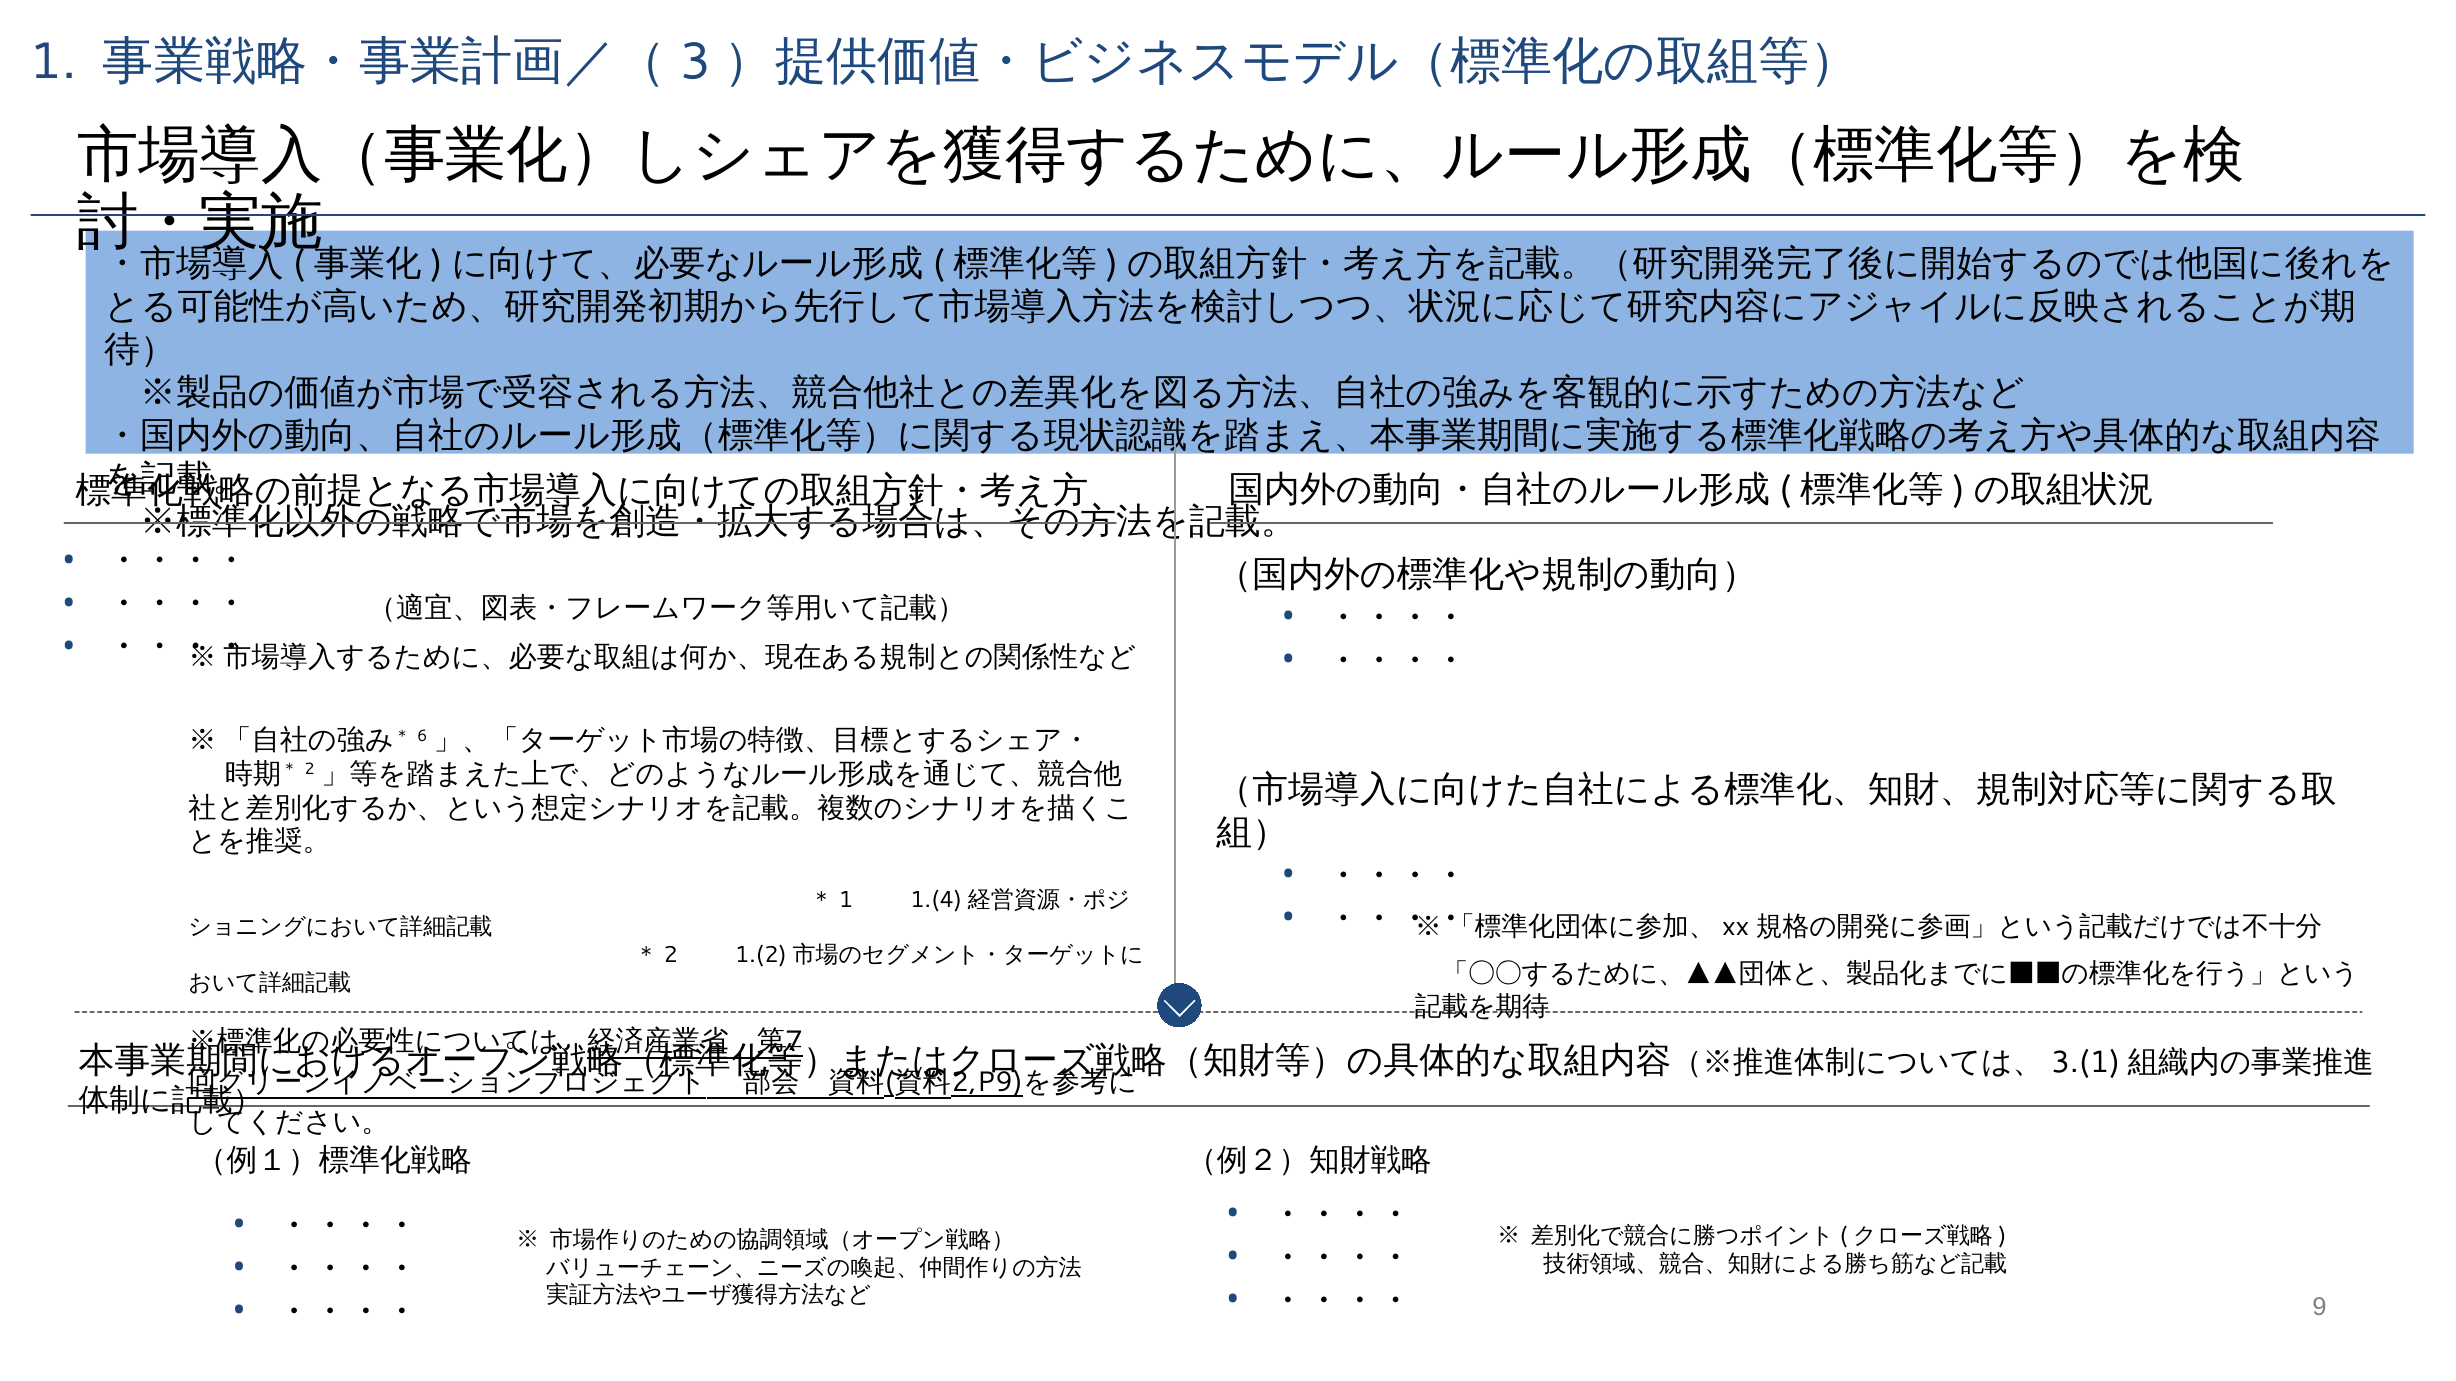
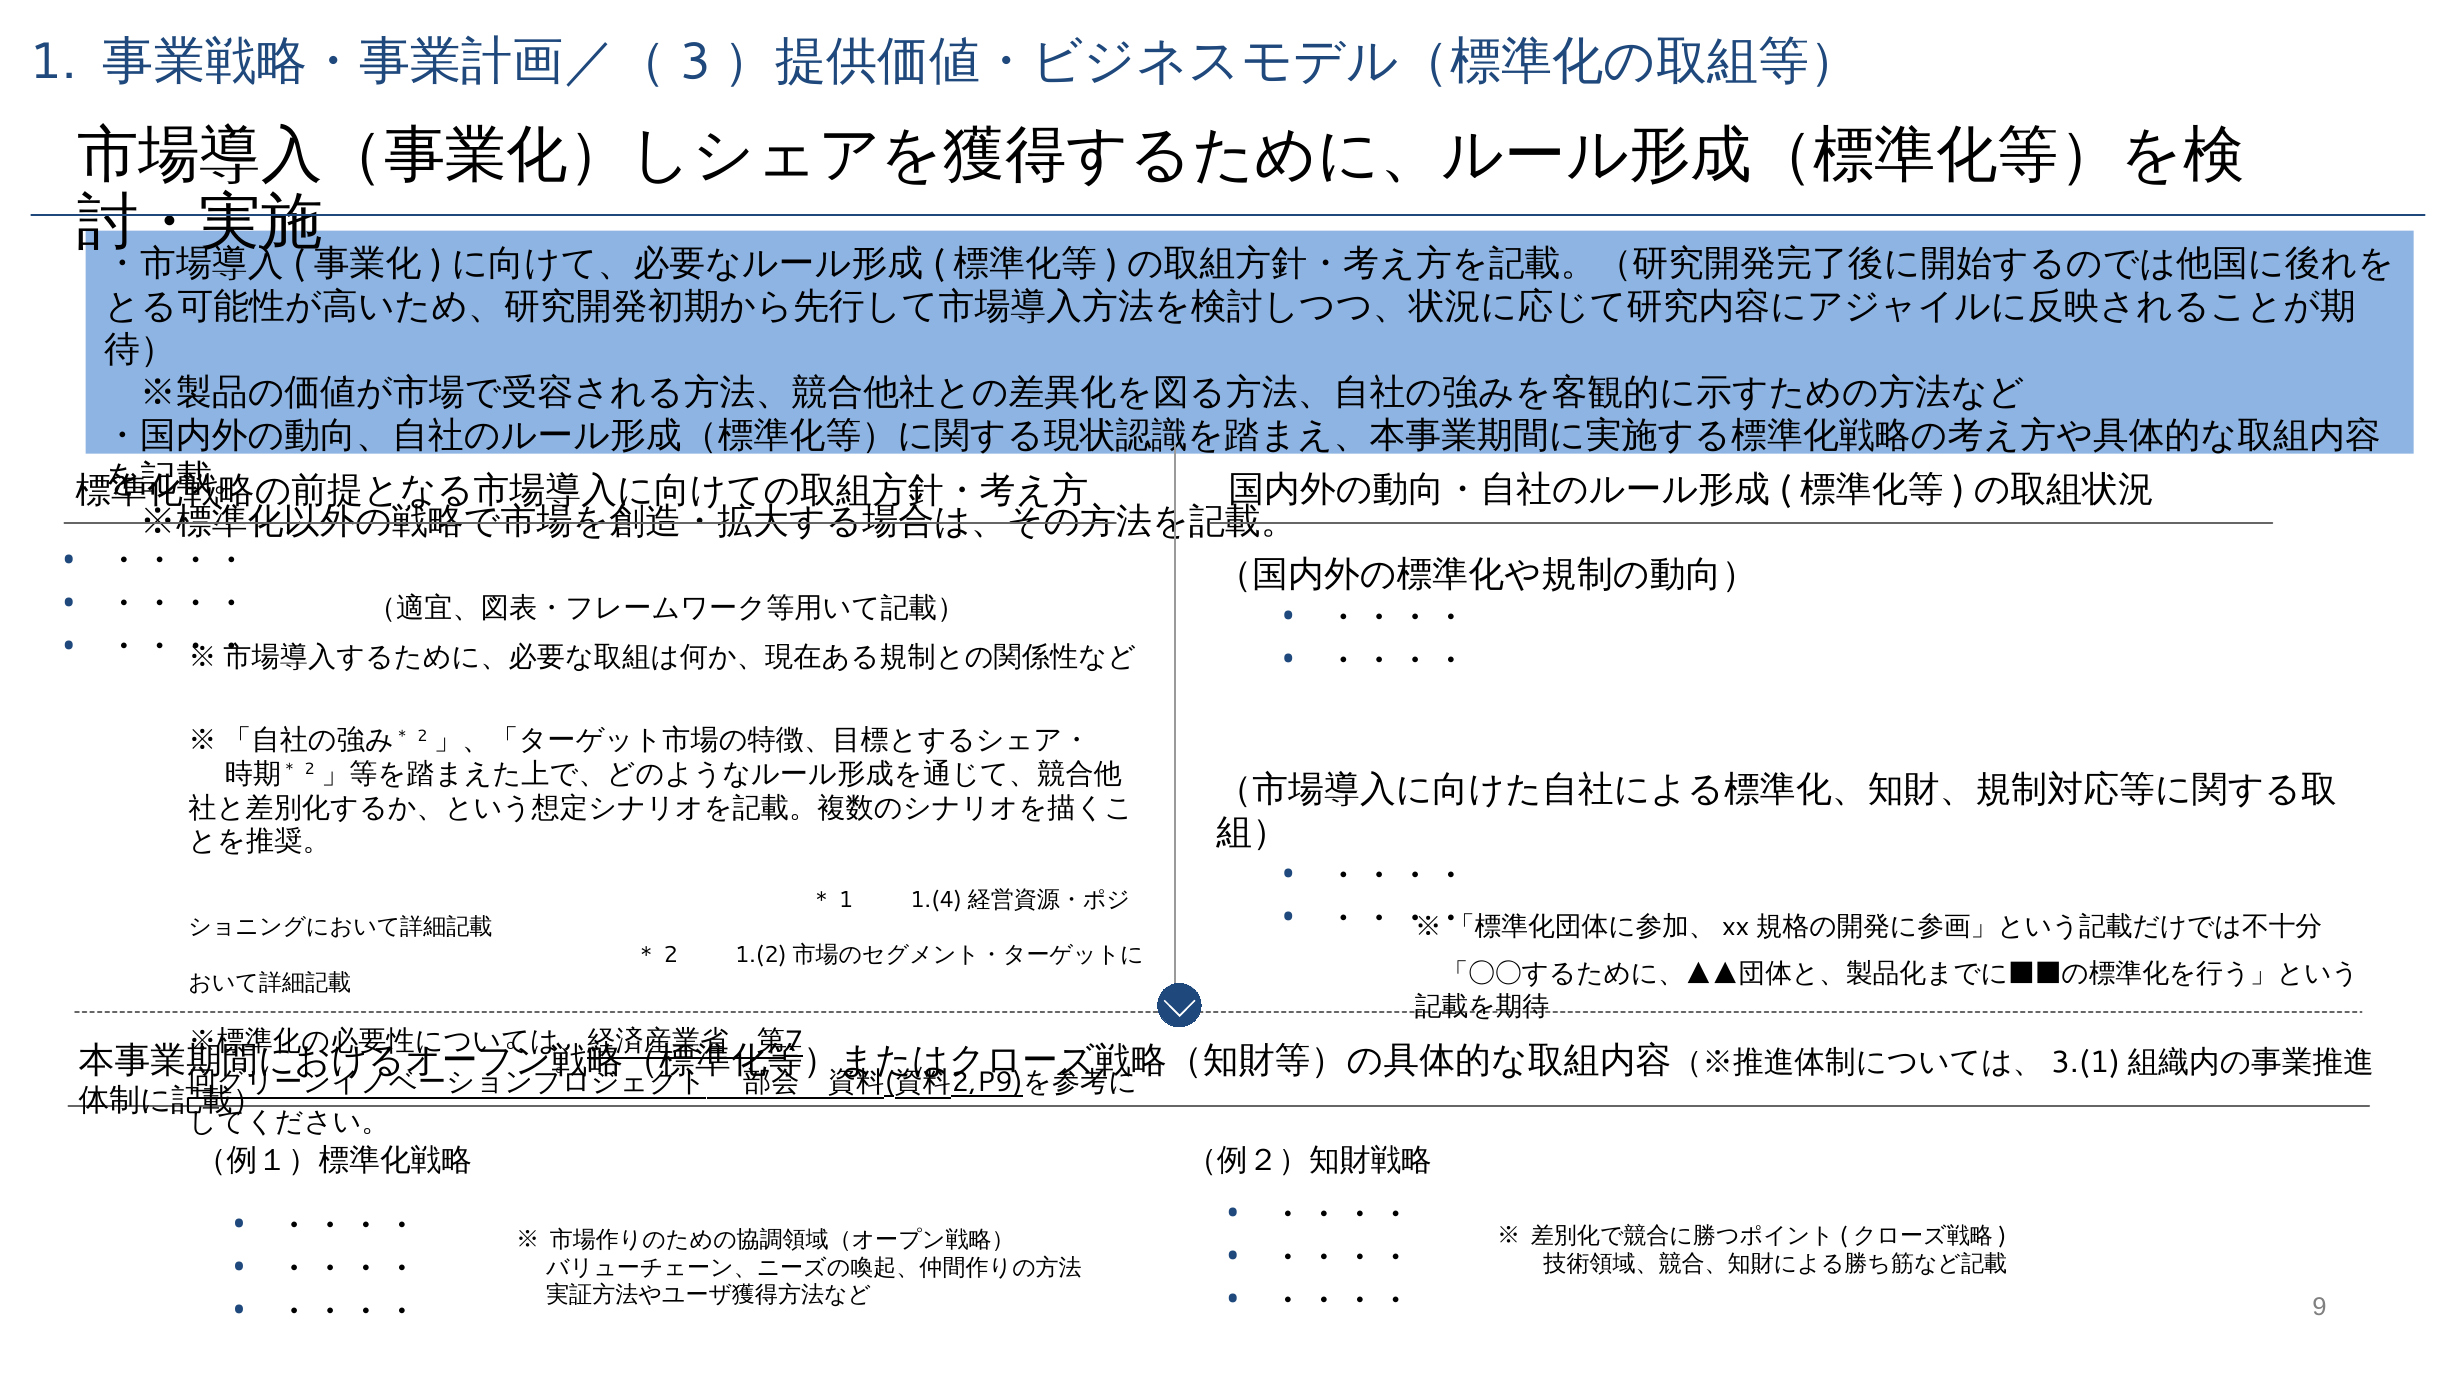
6 at (422, 736): 6 -> 2
